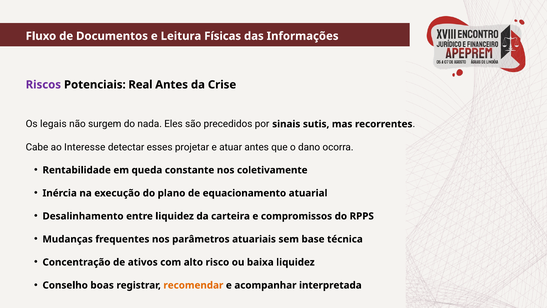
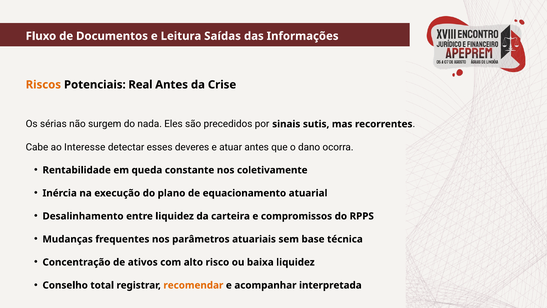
Físicas: Físicas -> Saídas
Riscos colour: purple -> orange
legais: legais -> sérias
projetar: projetar -> deveres
boas: boas -> total
